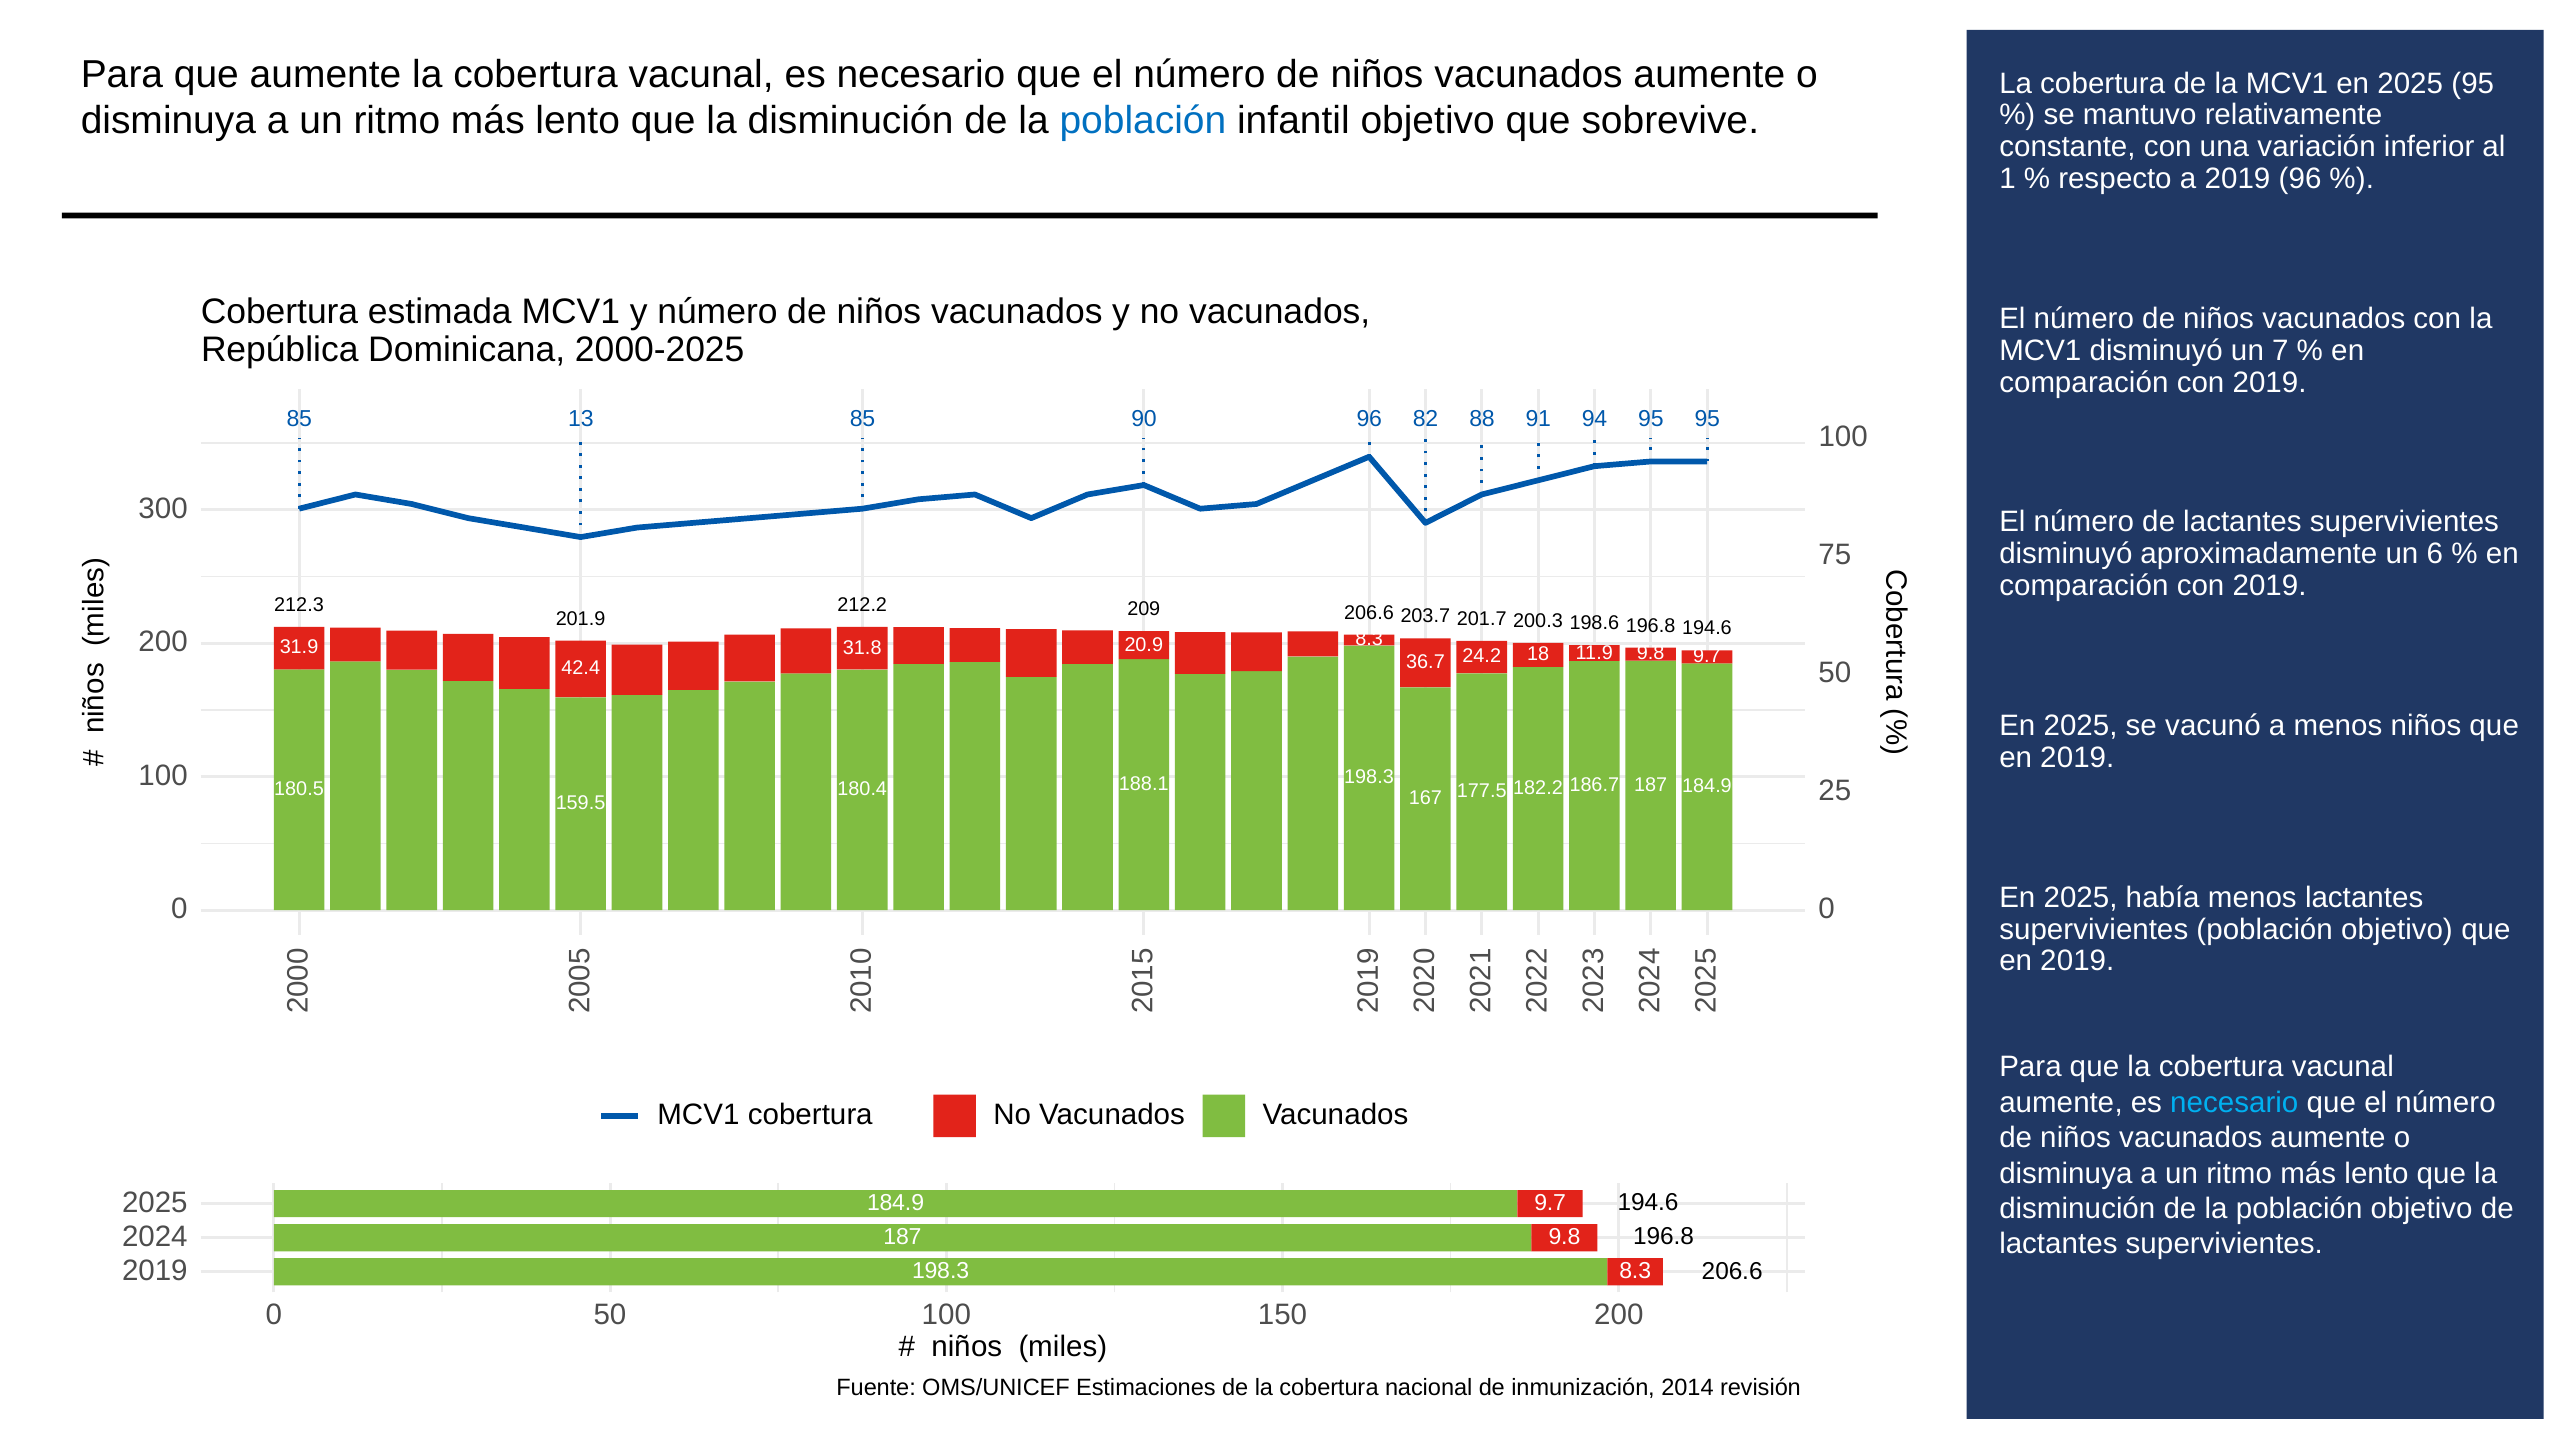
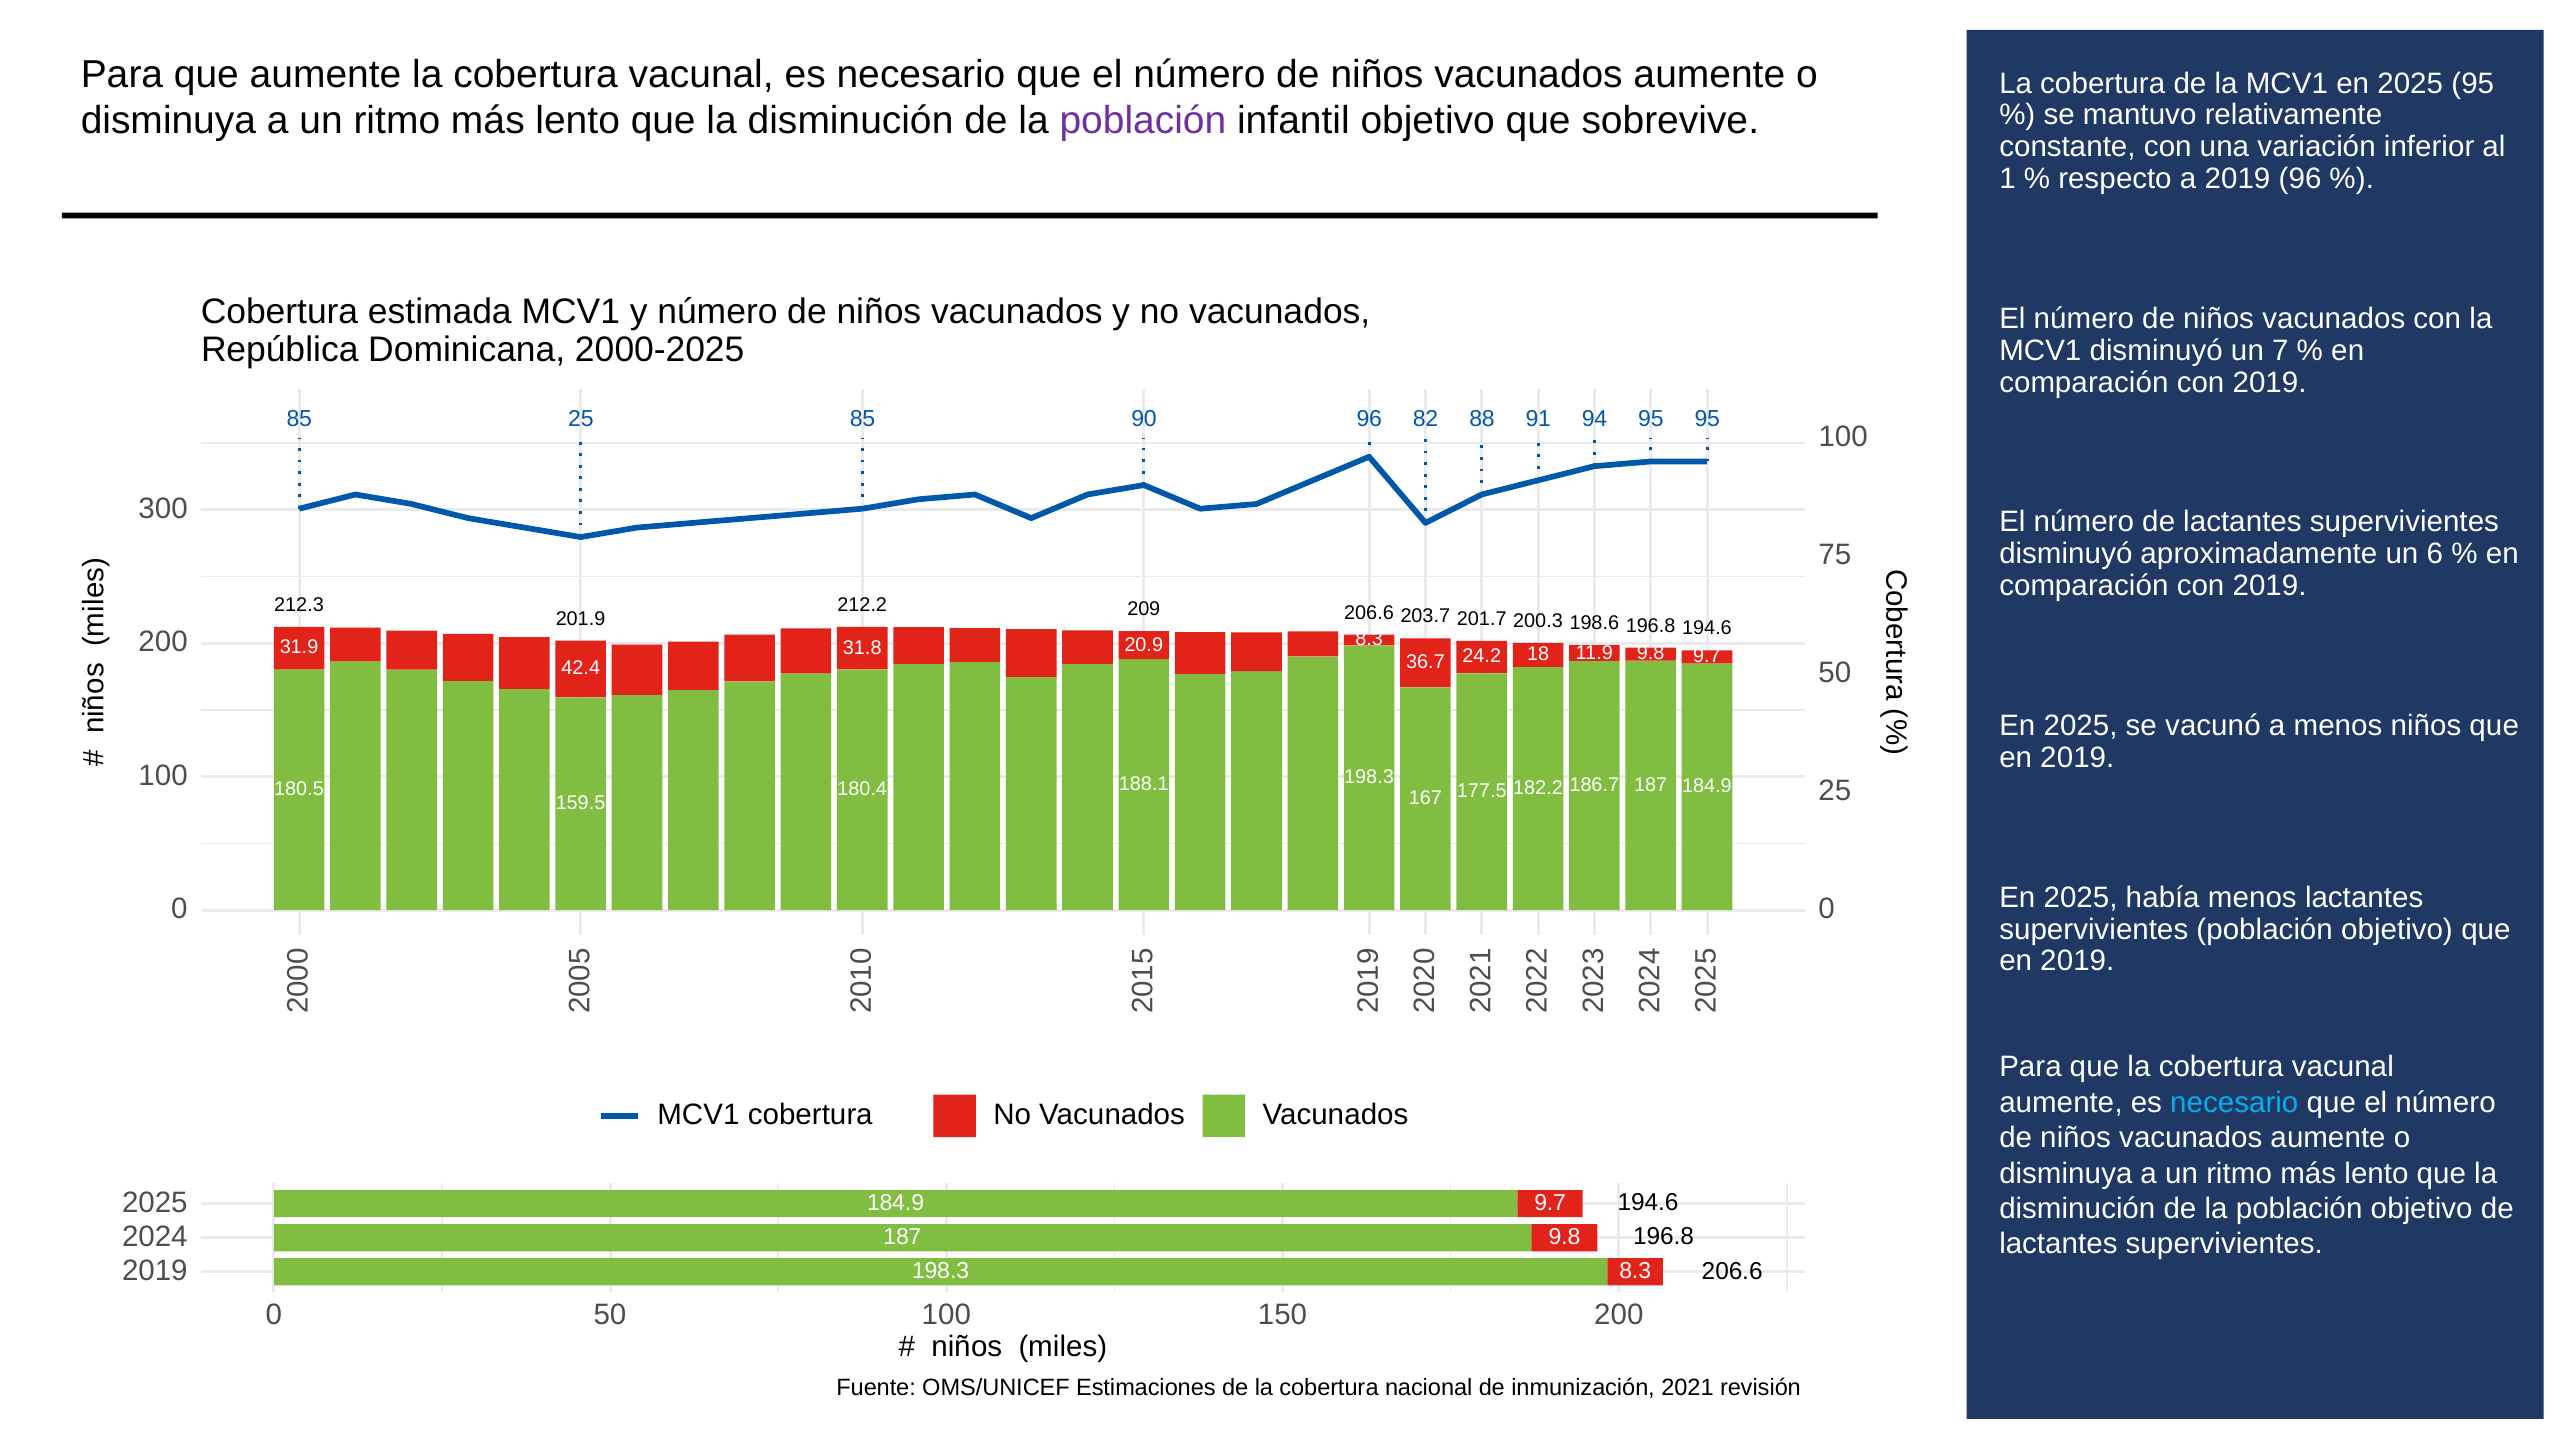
población at (1143, 121) colour: blue -> purple
85 13: 13 -> 25
2014: 2014 -> 2021
